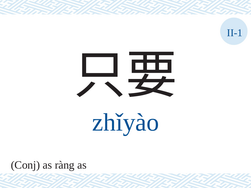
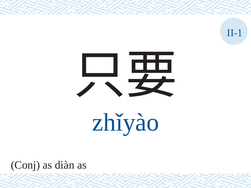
ràng: ràng -> diàn
